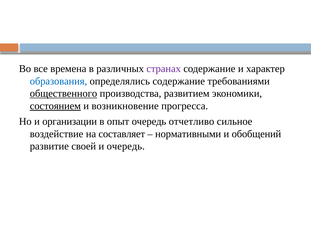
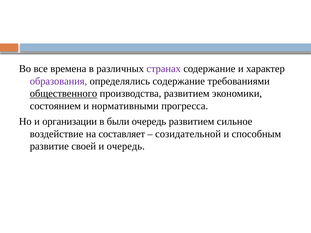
образования colour: blue -> purple
состоянием underline: present -> none
возникновение: возникновение -> нормативными
опыт: опыт -> были
очередь отчетливо: отчетливо -> развитием
нормативными: нормативными -> созидательной
обобщений: обобщений -> способным
